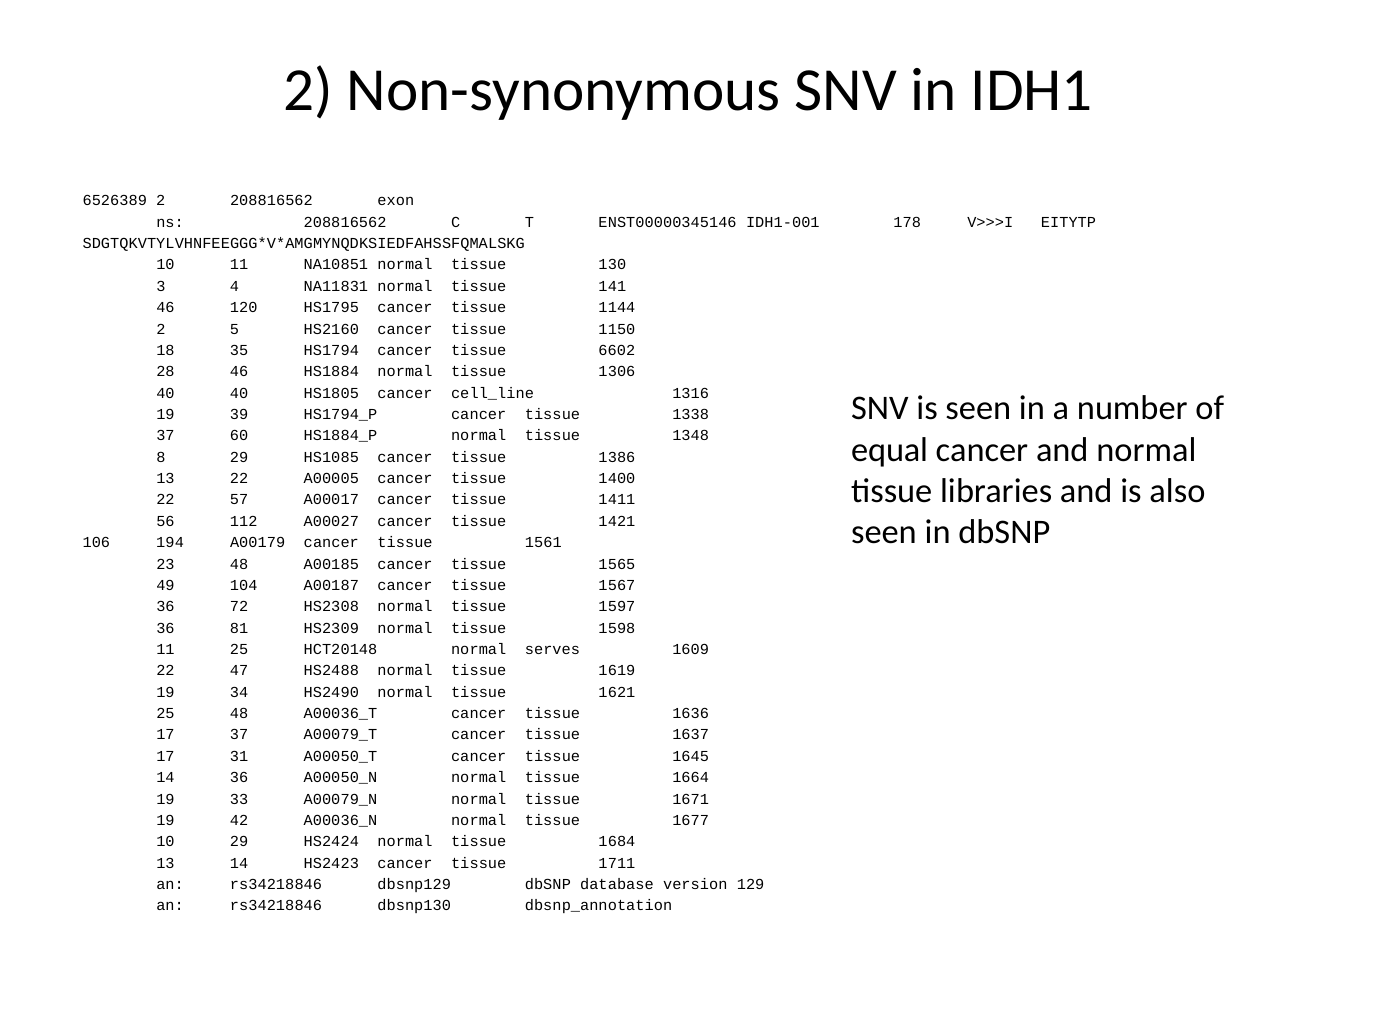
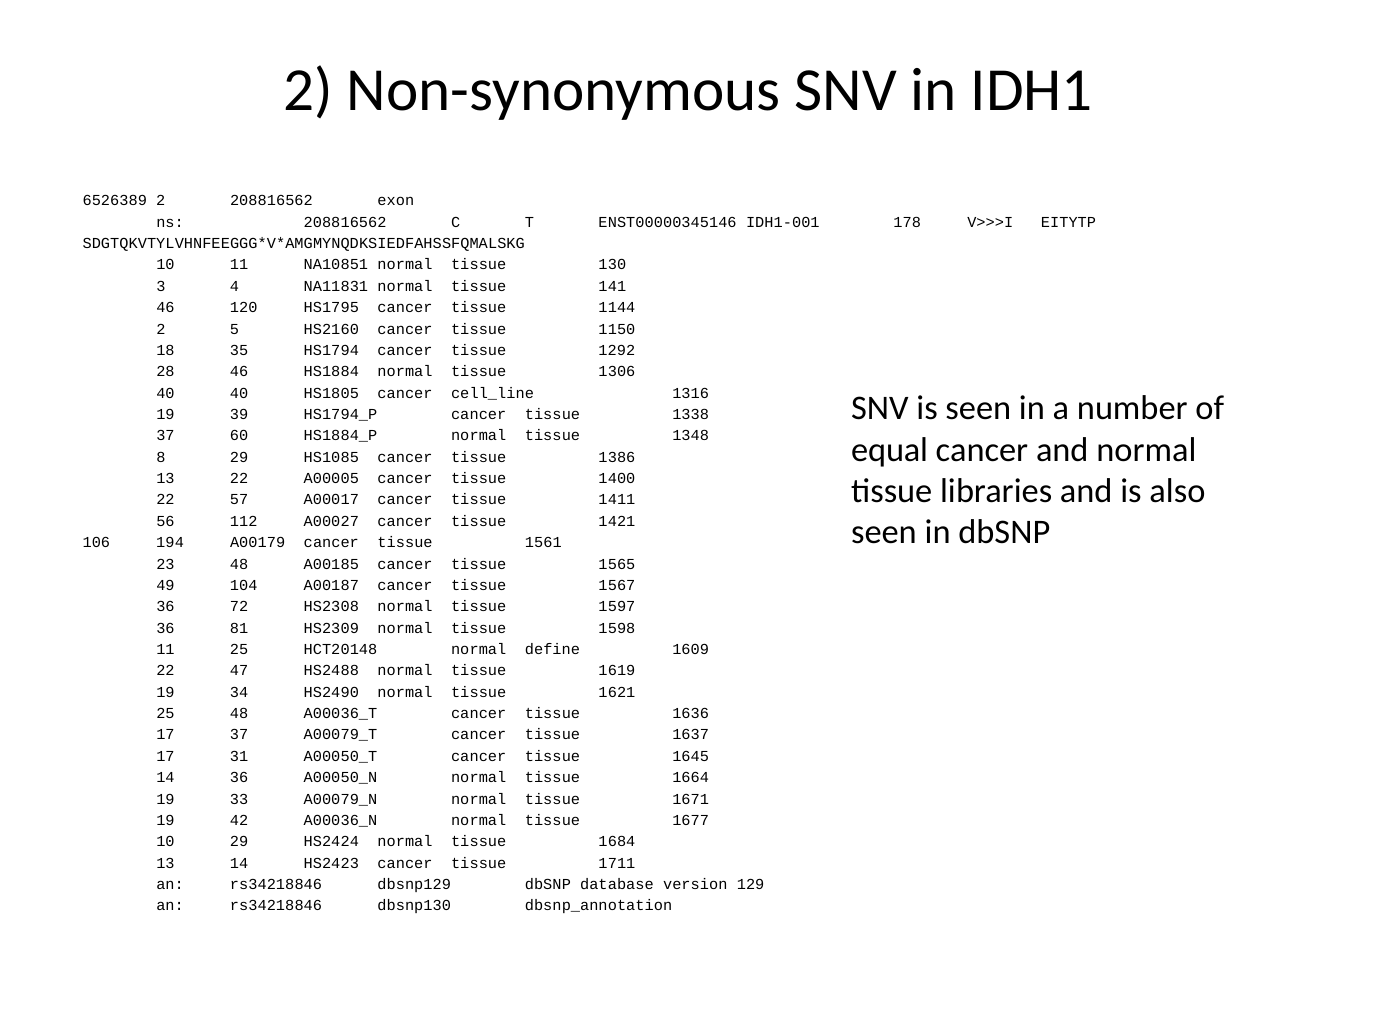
6602: 6602 -> 1292
serves: serves -> define
